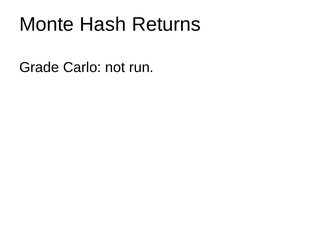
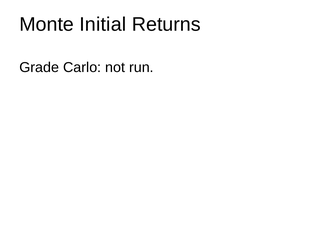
Hash: Hash -> Initial
